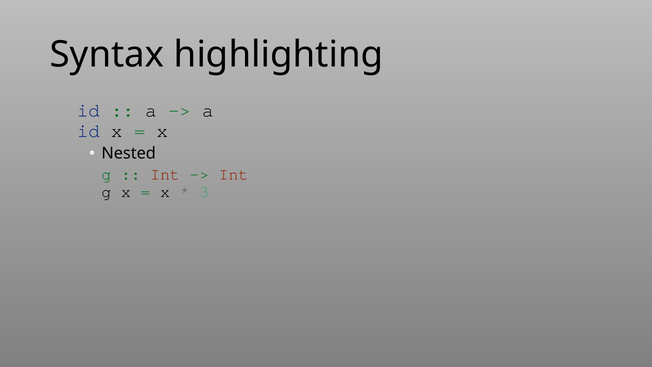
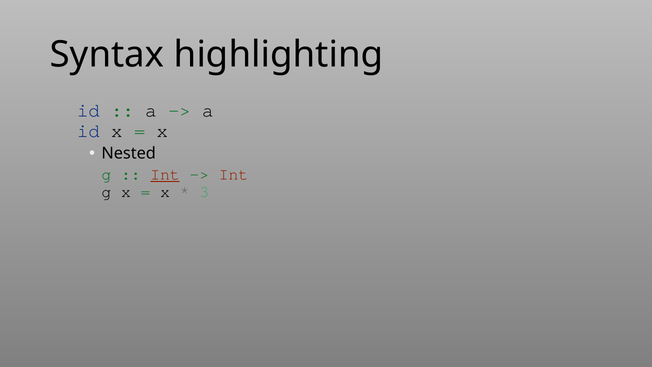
Int at (165, 174) underline: none -> present
